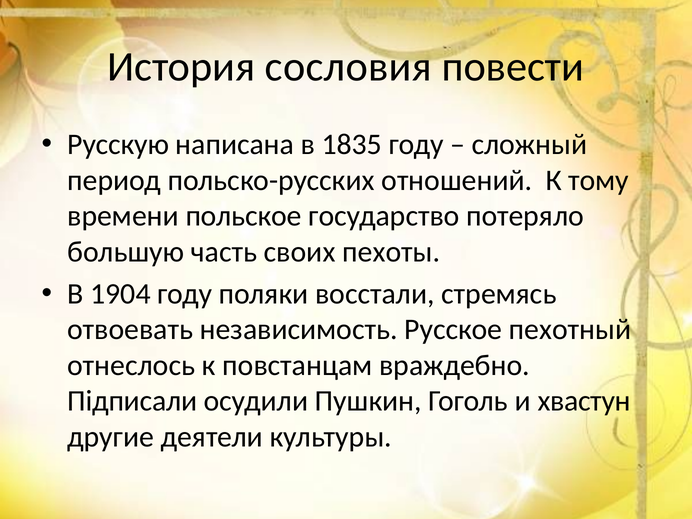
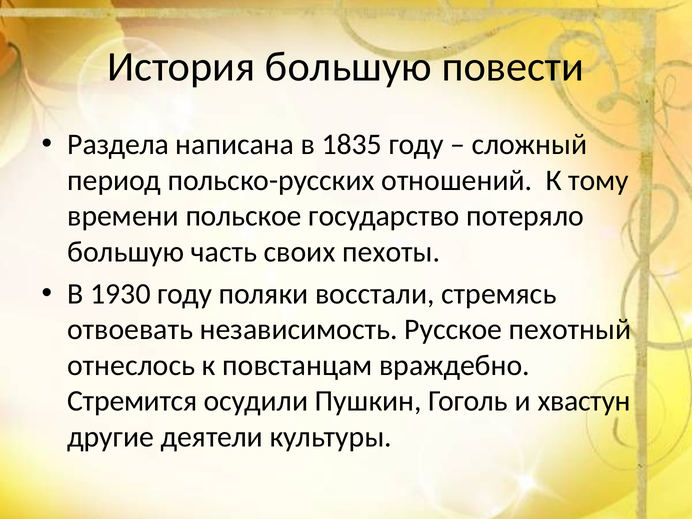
История сословия: сословия -> большую
Русскую: Русскую -> Раздела
1904: 1904 -> 1930
Підписали: Підписали -> Стремится
